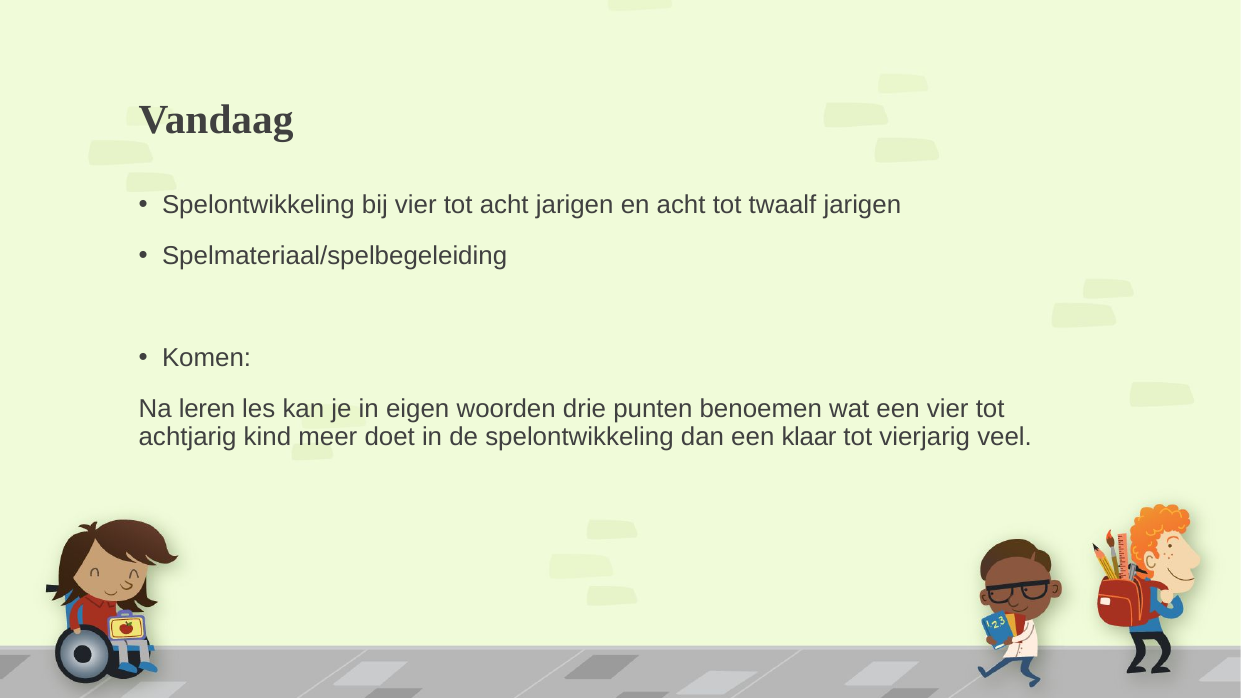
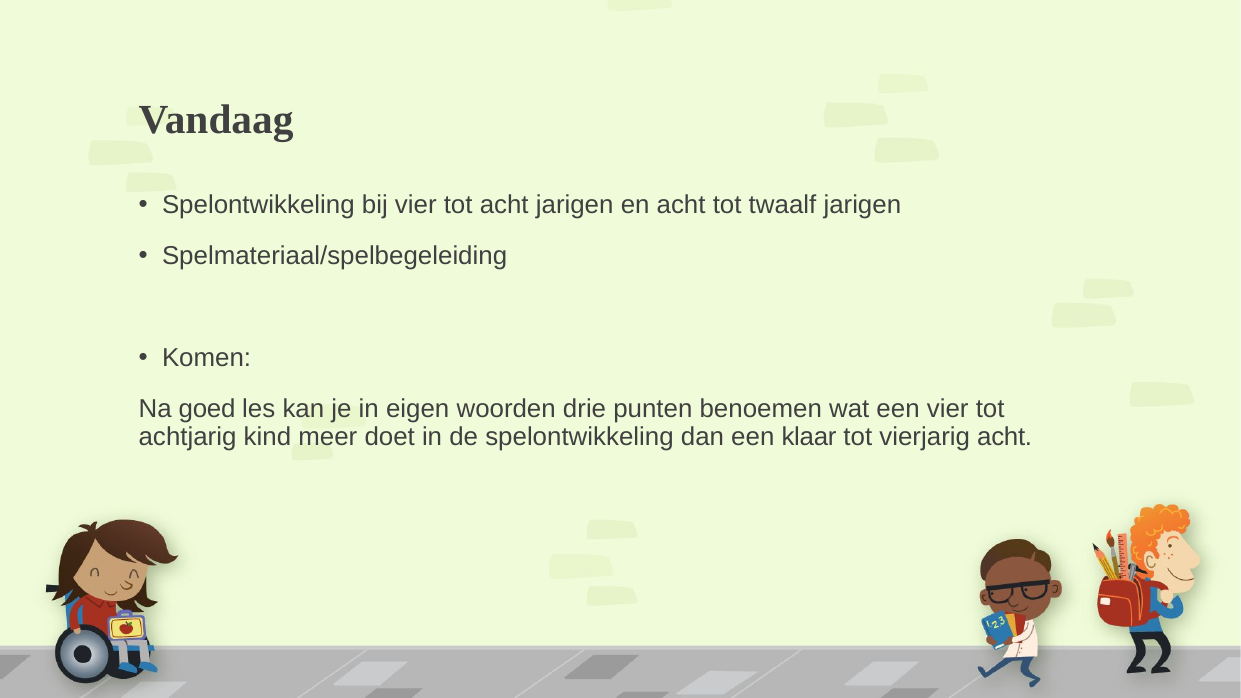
leren: leren -> goed
vierjarig veel: veel -> acht
